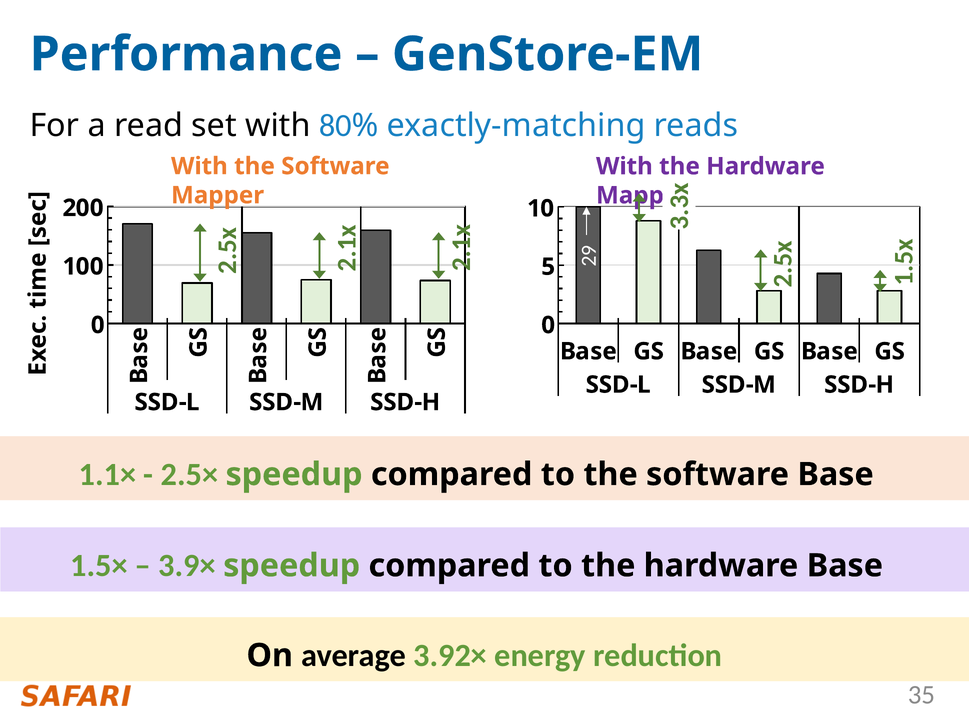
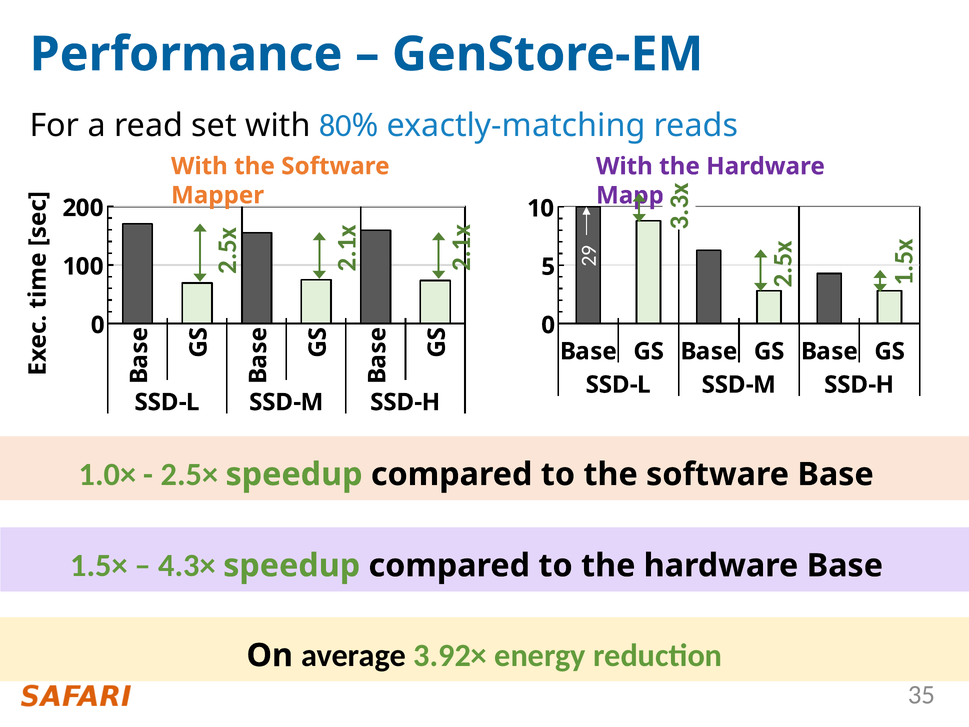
1.1×: 1.1× -> 1.0×
3.9×: 3.9× -> 4.3×
